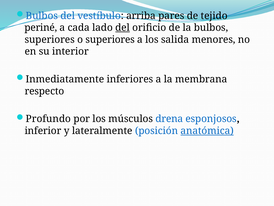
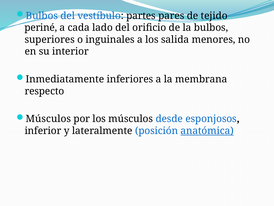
arriba: arriba -> partes
del at (123, 28) underline: present -> none
o superiores: superiores -> inguinales
Profundo at (48, 119): Profundo -> Músculos
drena: drena -> desde
